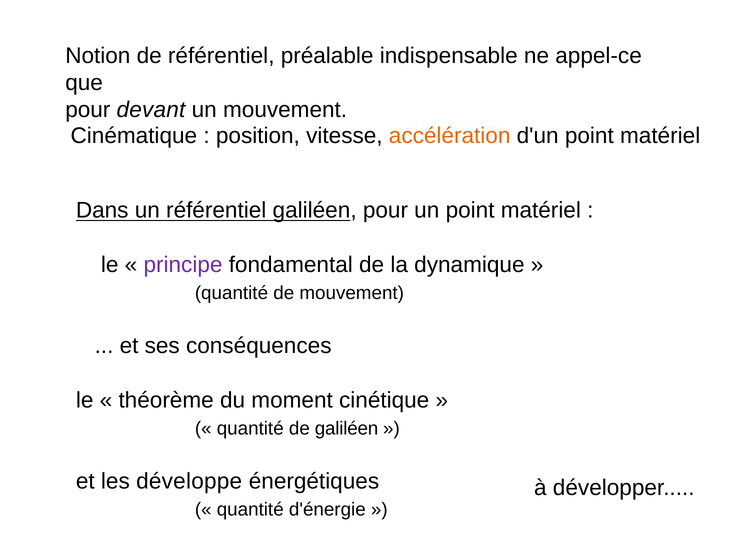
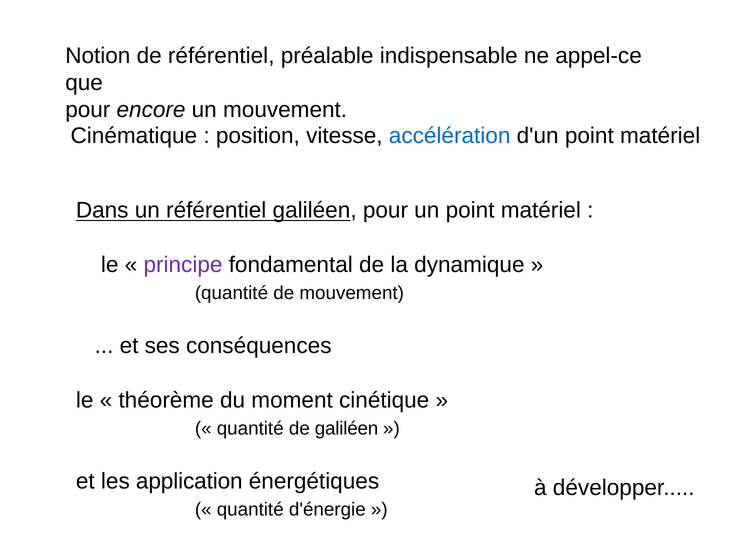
devant: devant -> encore
accélération colour: orange -> blue
développe: développe -> application
